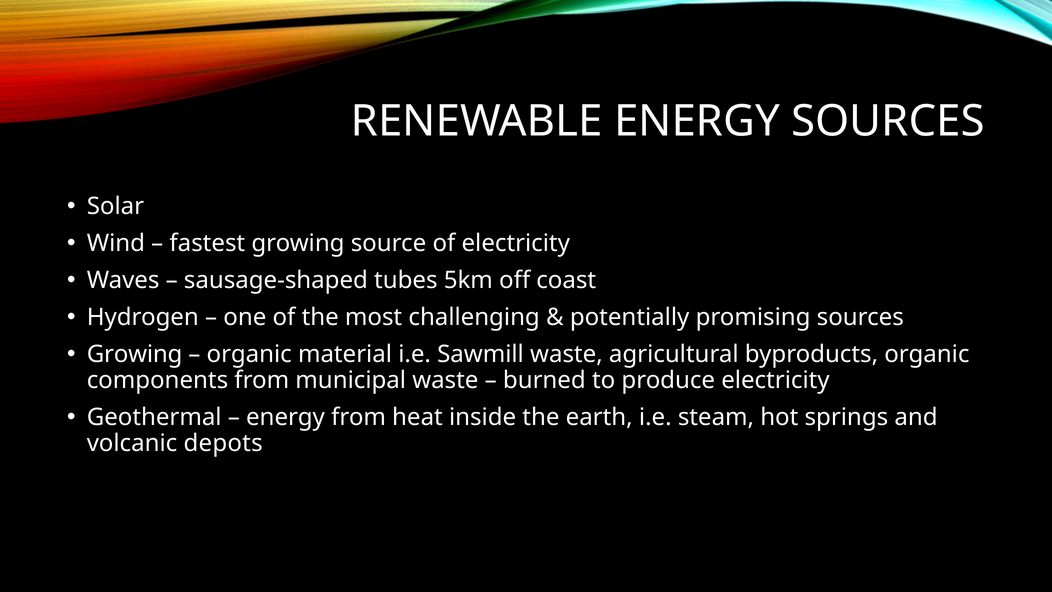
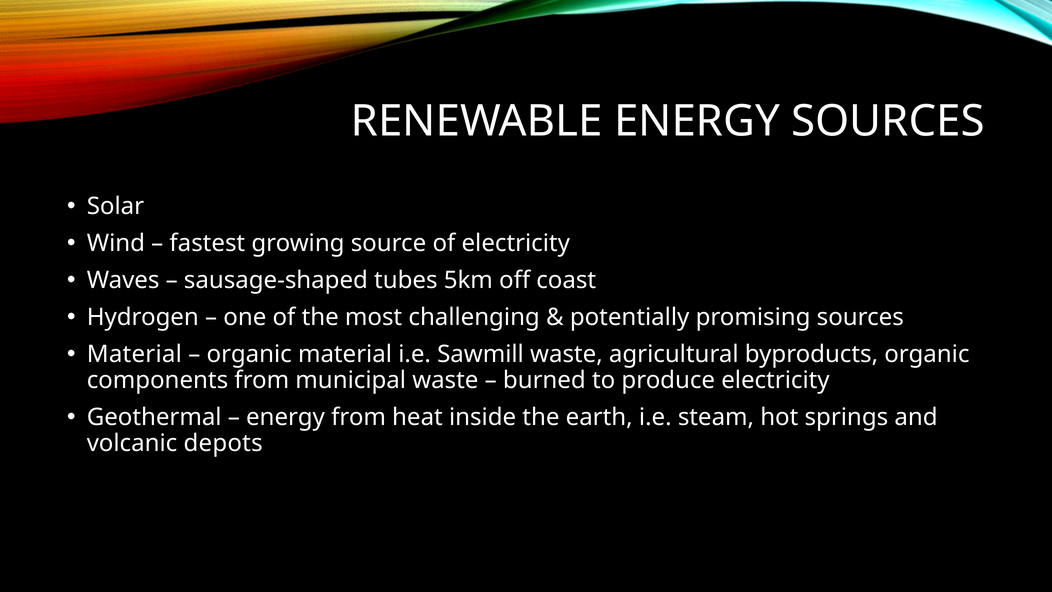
Growing at (135, 354): Growing -> Material
